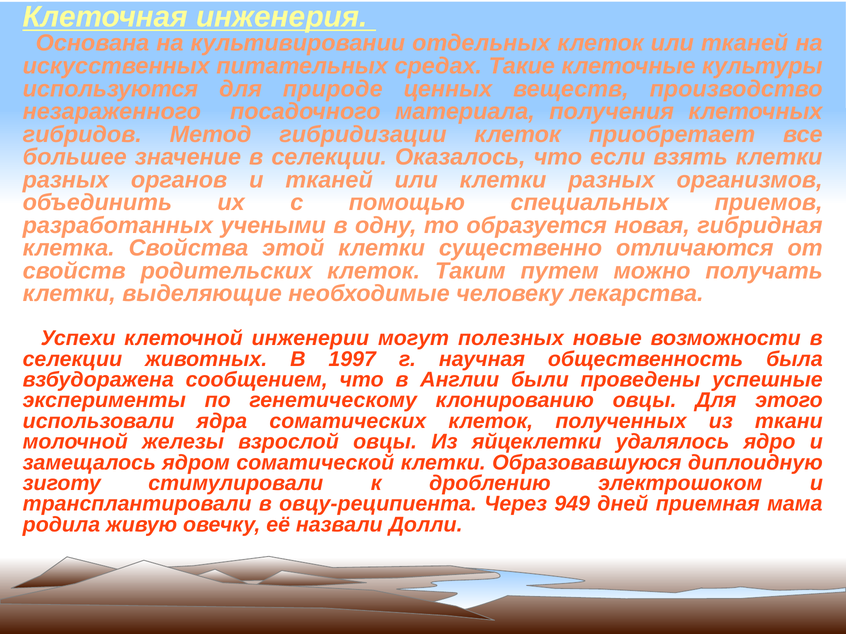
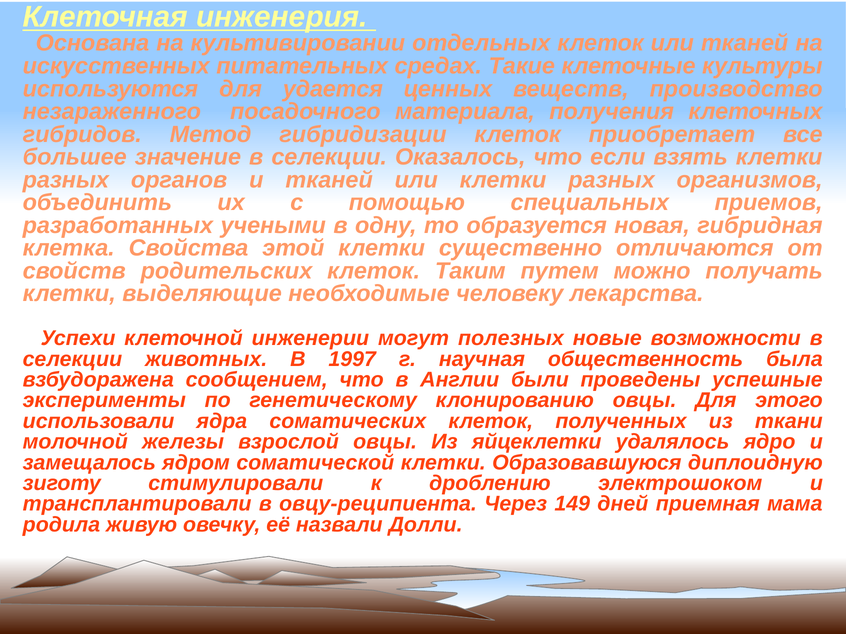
природе: природе -> удается
949: 949 -> 149
